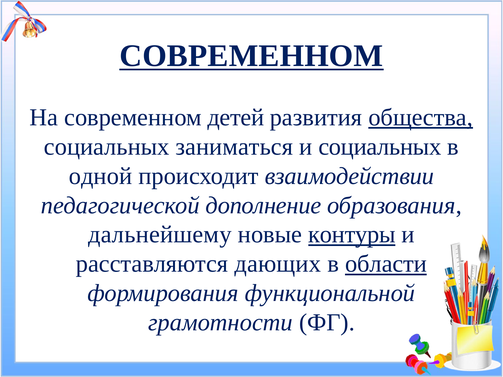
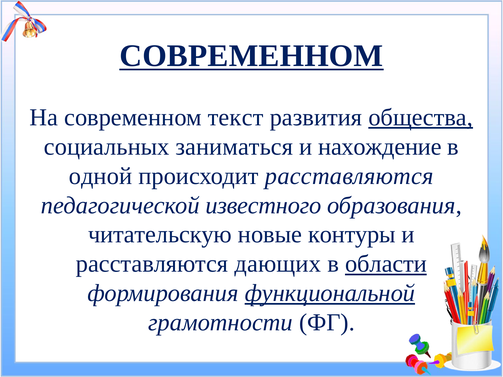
детей: детей -> текст
и социальных: социальных -> нахождение
происходит взаимодействии: взаимодействии -> расставляются
дополнение: дополнение -> известного
дальнейшему: дальнейшему -> читательскую
контуры underline: present -> none
функциональной underline: none -> present
